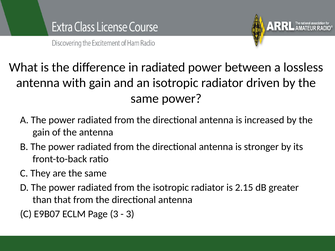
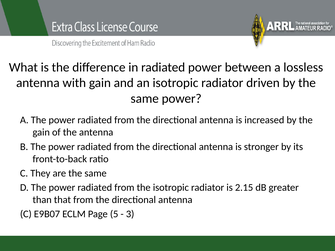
Page 3: 3 -> 5
